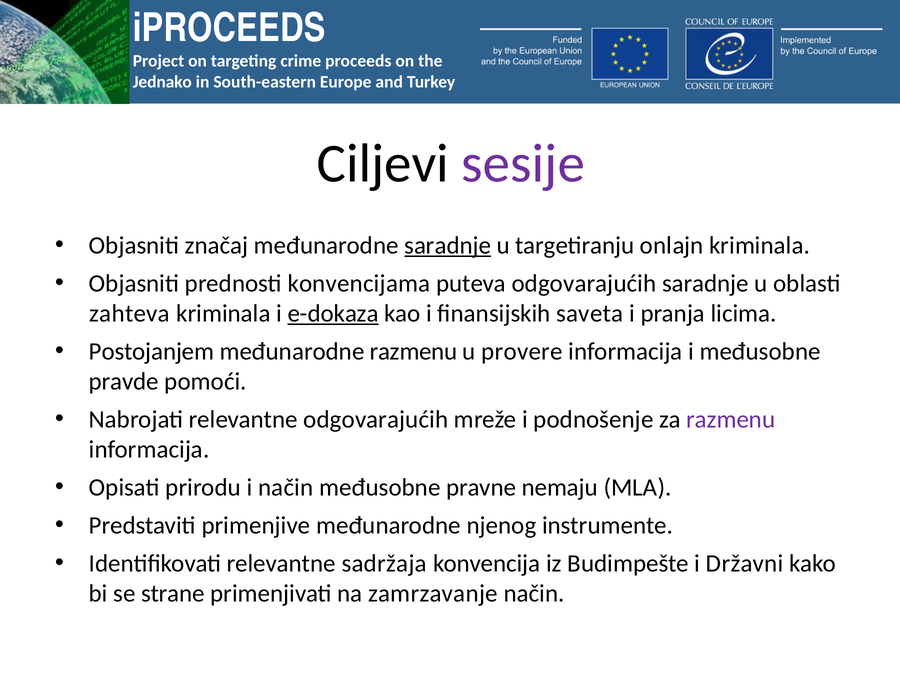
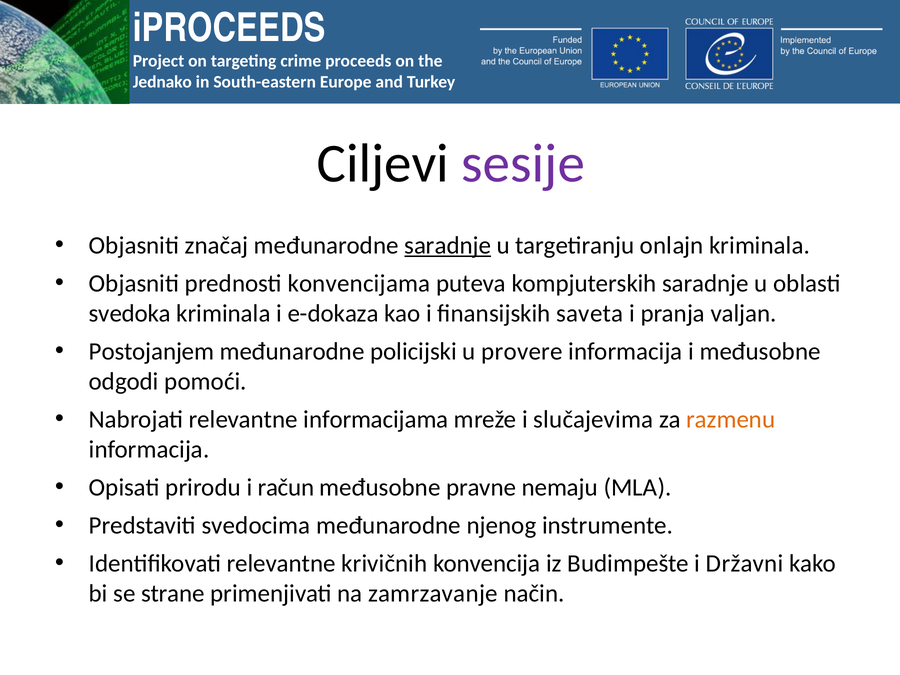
puteva odgovarajućih: odgovarajućih -> kompjuterskih
zahteva: zahteva -> svedoka
e-dokaza underline: present -> none
licima: licima -> valjan
međunarodne razmenu: razmenu -> policijski
pravde: pravde -> odgodi
relevantne odgovarajućih: odgovarajućih -> informacijama
podnošenje: podnošenje -> slučajevima
razmenu at (731, 419) colour: purple -> orange
i način: način -> račun
primenjive: primenjive -> svedocima
sadržaja: sadržaja -> krivičnih
